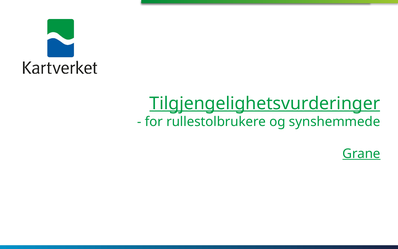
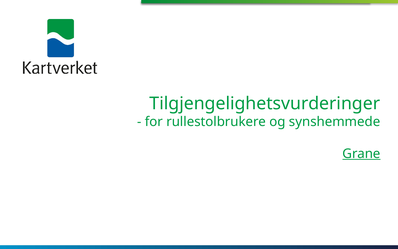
Tilgjengelighetsvurderinger underline: present -> none
